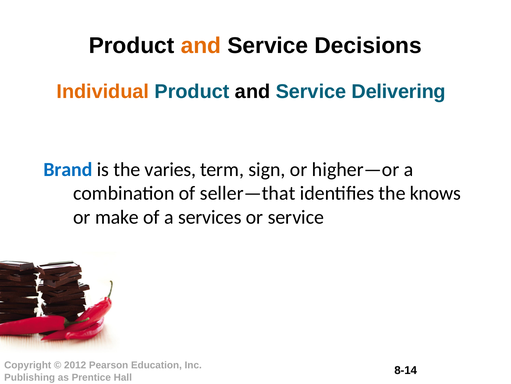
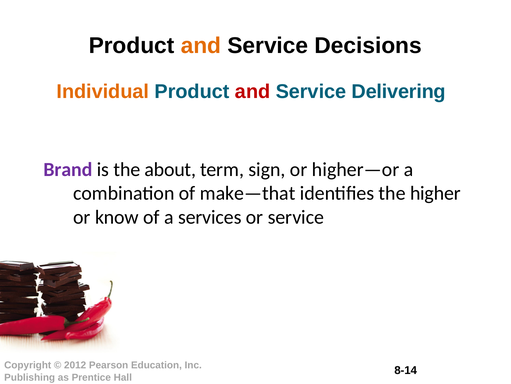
and at (253, 91) colour: black -> red
Brand colour: blue -> purple
varies: varies -> about
seller—that: seller—that -> make—that
knows: knows -> higher
make: make -> know
